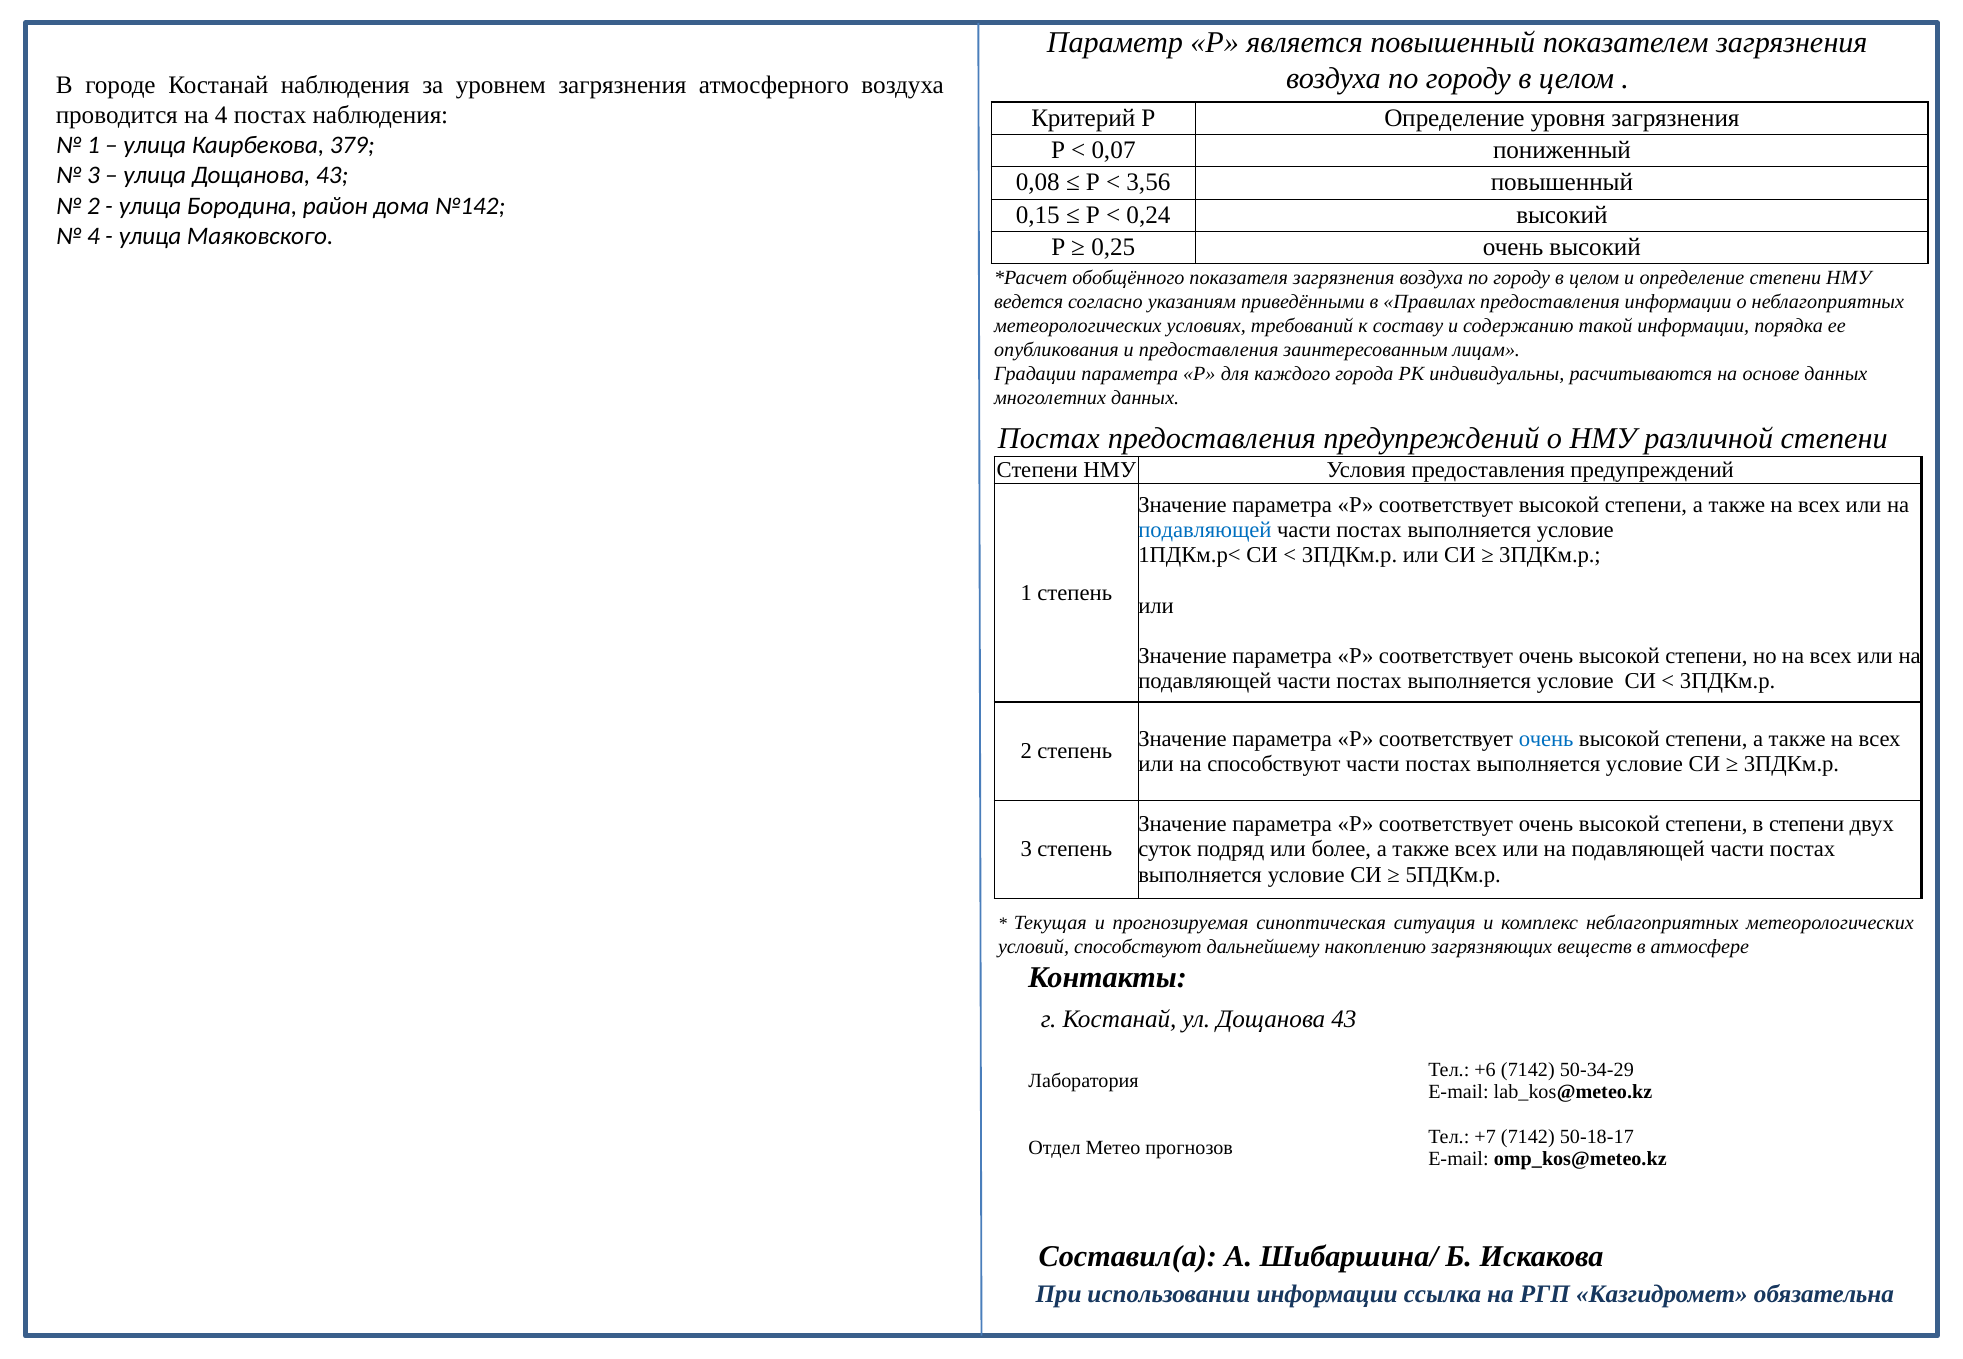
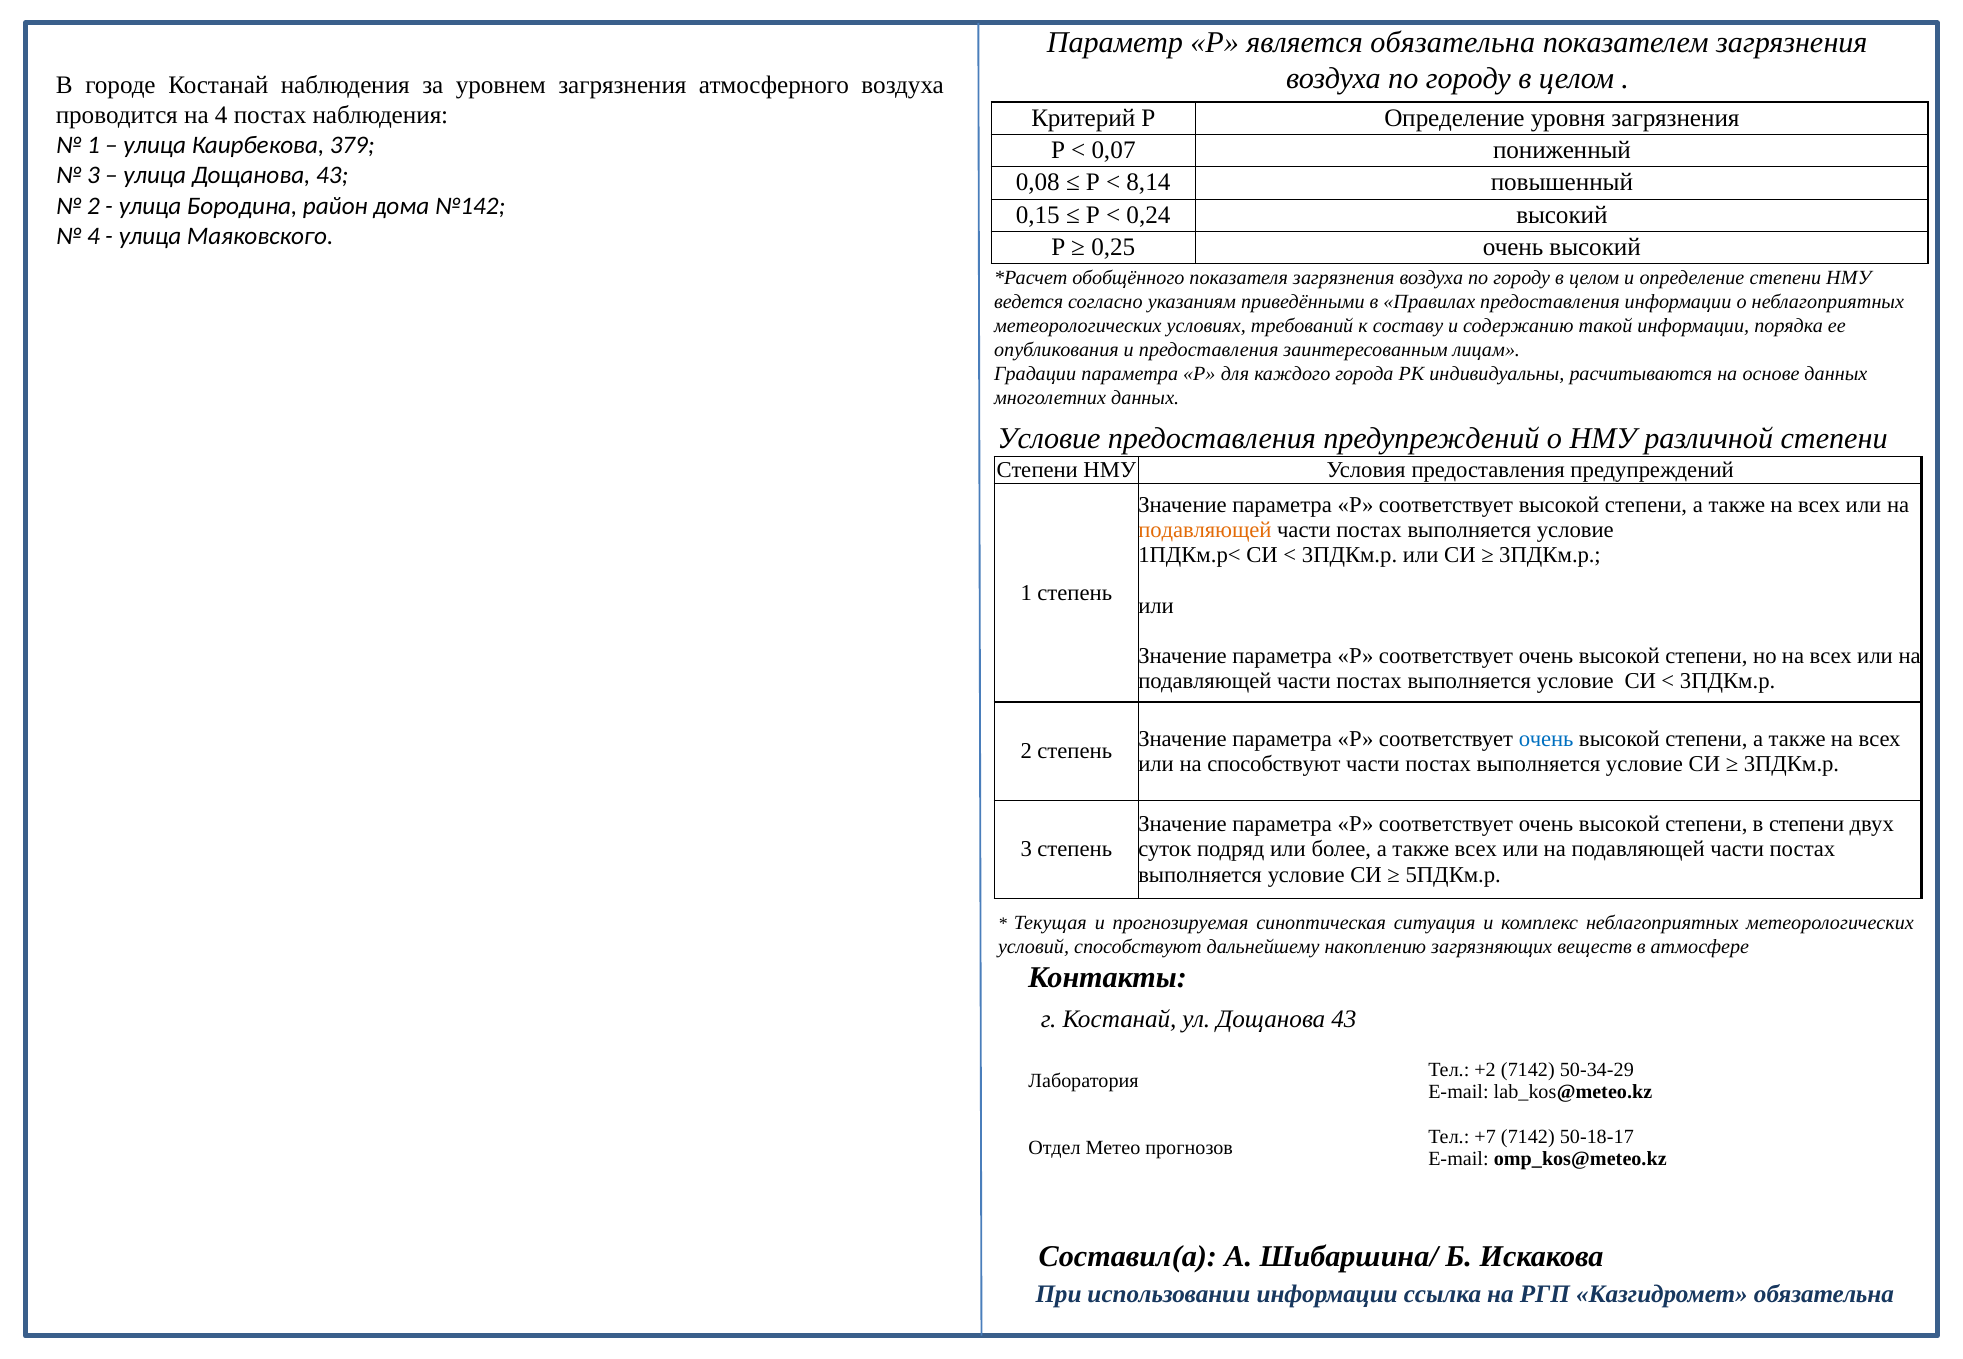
является повышенный: повышенный -> обязательна
3,56: 3,56 -> 8,14
Постах at (1049, 438): Постах -> Условие
подавляющей at (1205, 530) colour: blue -> orange
+6: +6 -> +2
